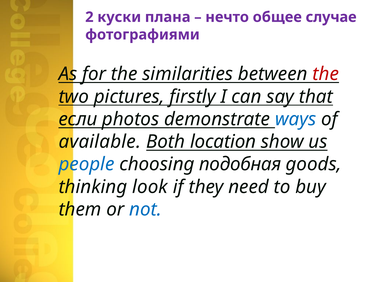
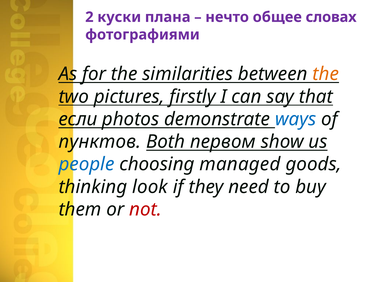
случае: случае -> словах
the at (326, 74) colour: red -> orange
available: available -> пунктов
location: location -> первом
подобная: подобная -> managed
not colour: blue -> red
